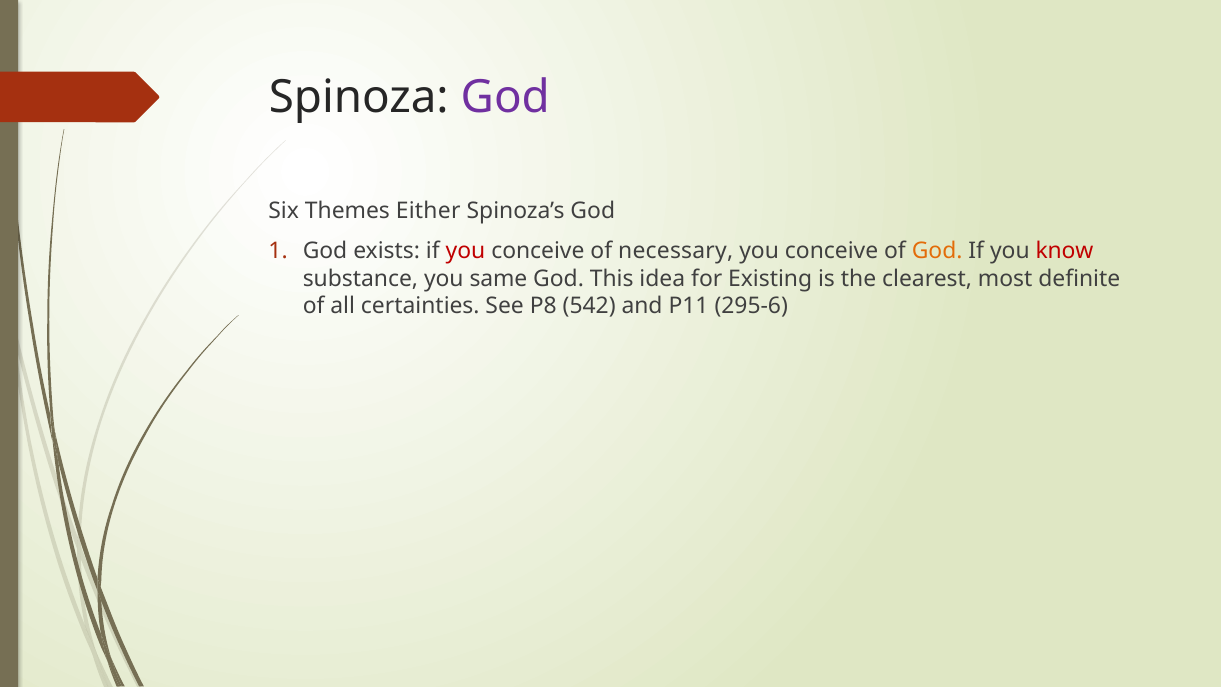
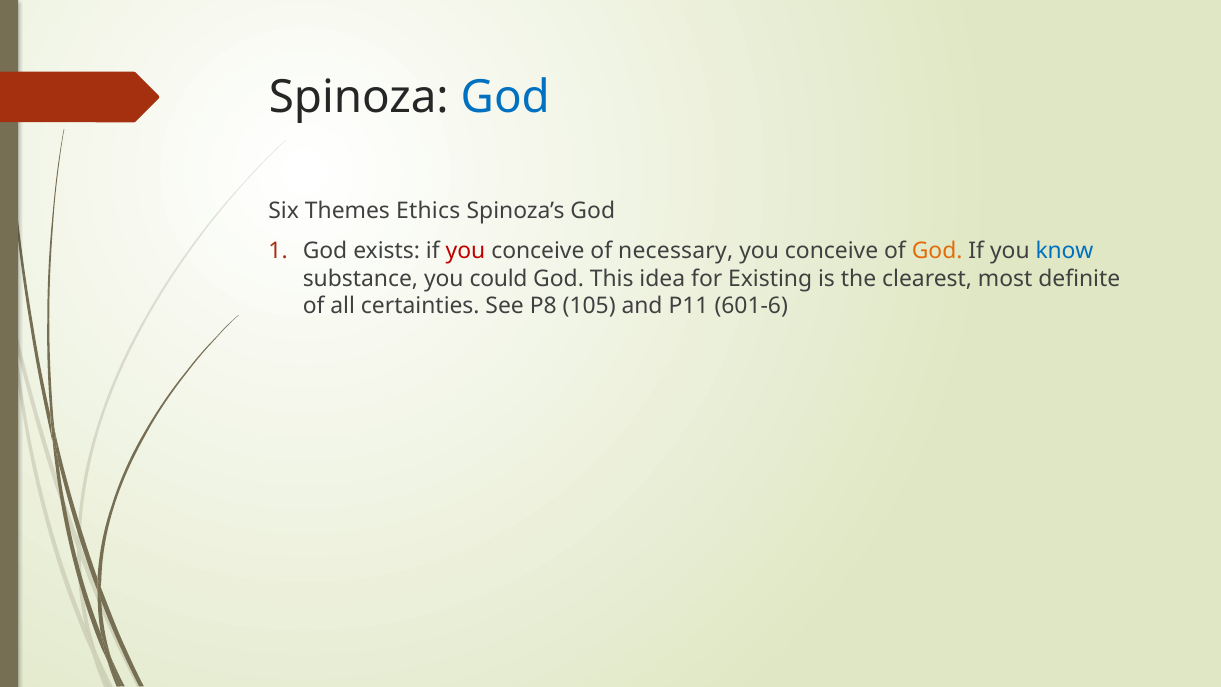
God at (505, 98) colour: purple -> blue
Either: Either -> Ethics
know colour: red -> blue
same: same -> could
542: 542 -> 105
295-6: 295-6 -> 601-6
